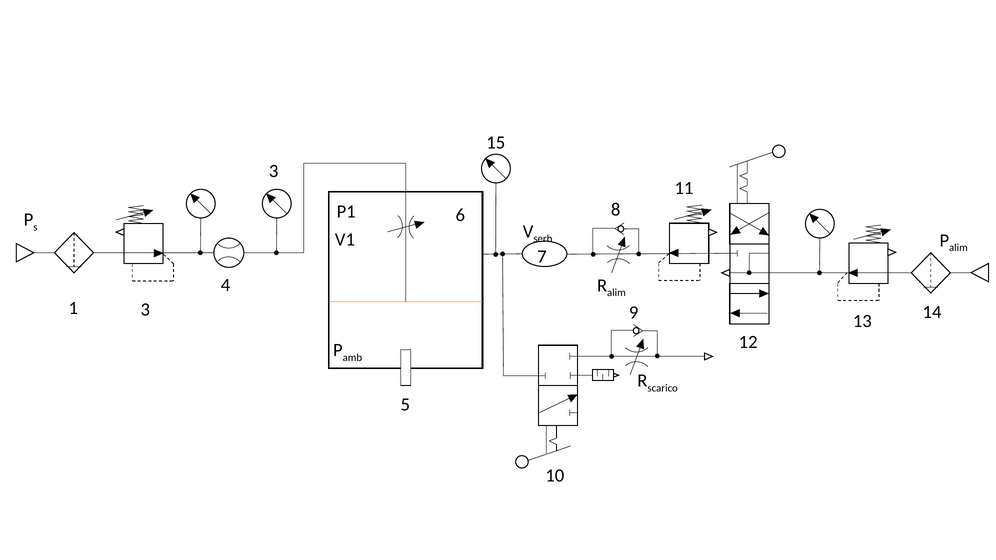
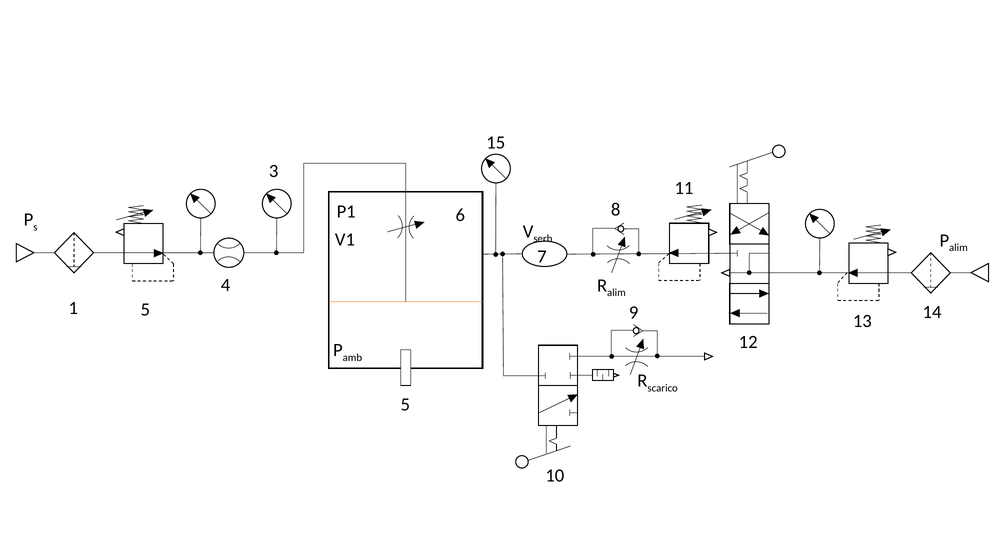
1 3: 3 -> 5
